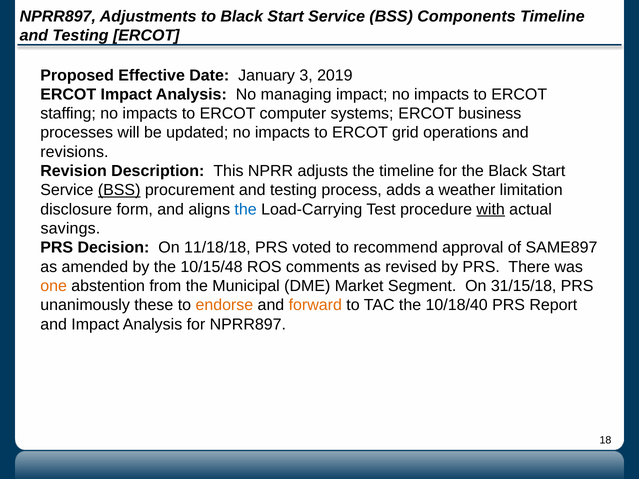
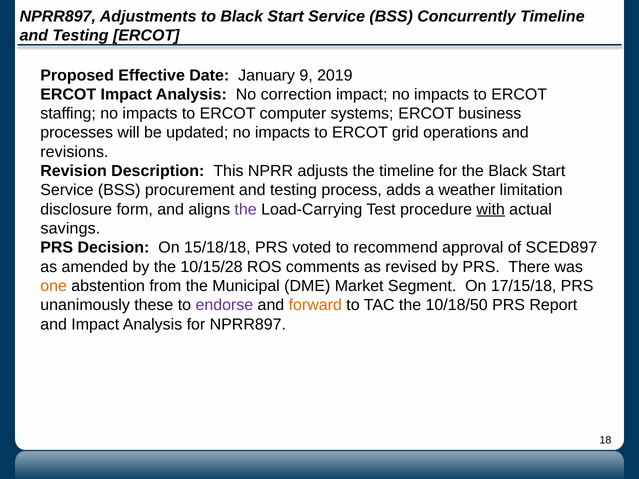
Components: Components -> Concurrently
3: 3 -> 9
managing: managing -> correction
BSS at (119, 190) underline: present -> none
the at (246, 209) colour: blue -> purple
11/18/18: 11/18/18 -> 15/18/18
SAME897: SAME897 -> SCED897
10/15/48: 10/15/48 -> 10/15/28
31/15/18: 31/15/18 -> 17/15/18
endorse colour: orange -> purple
10/18/40: 10/18/40 -> 10/18/50
